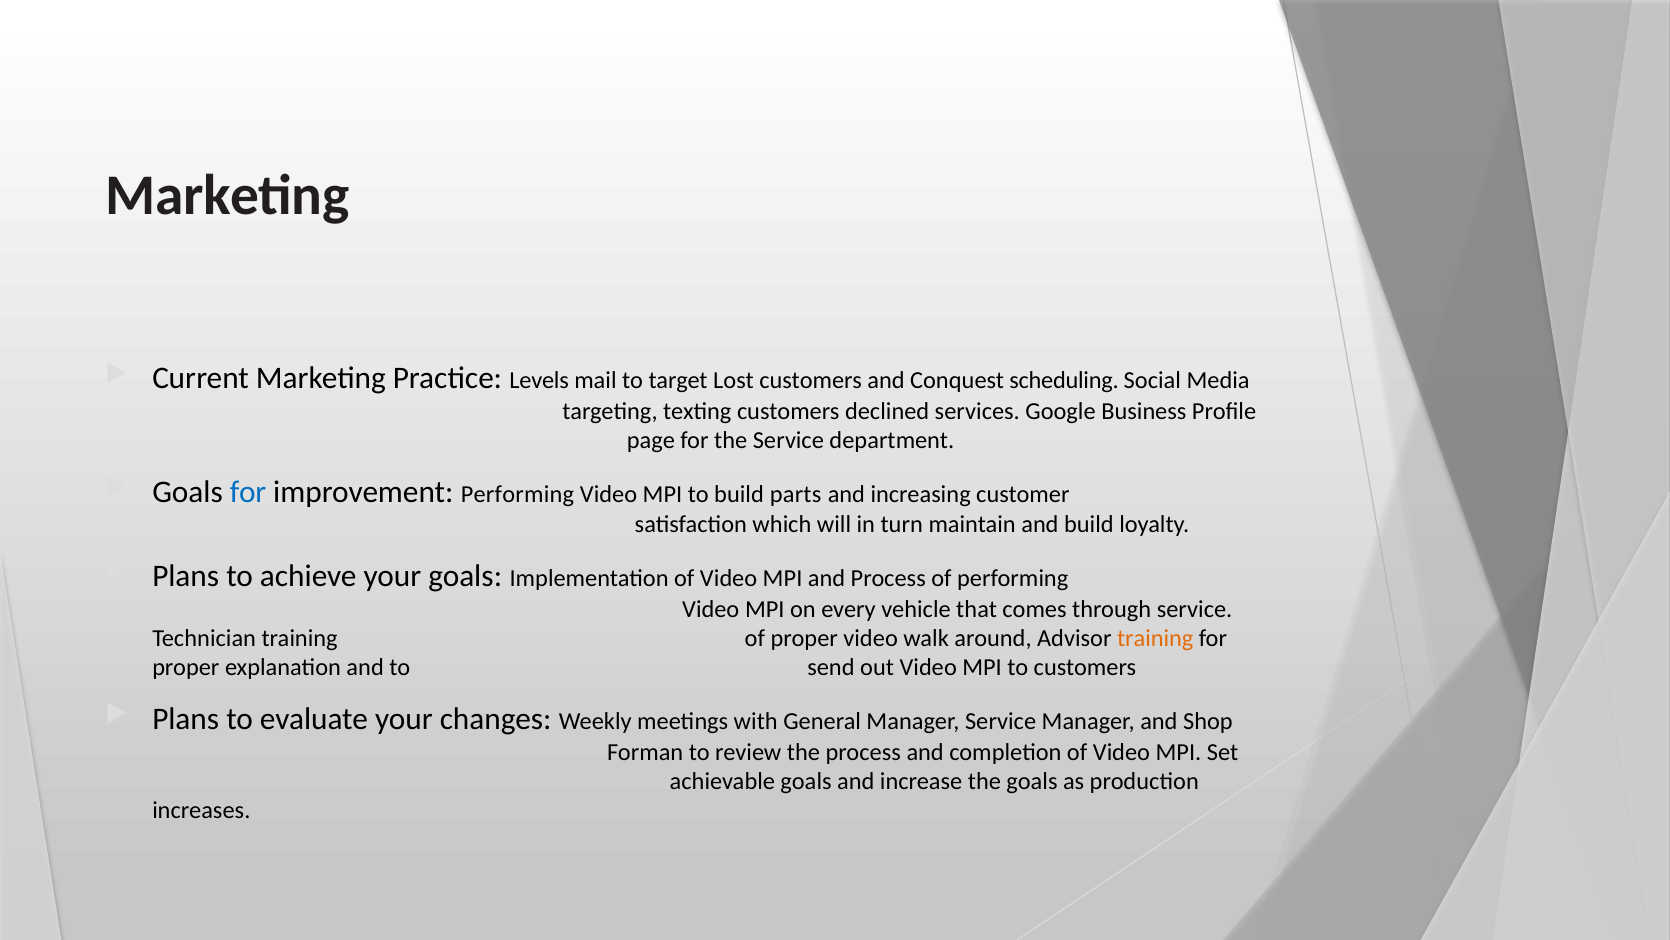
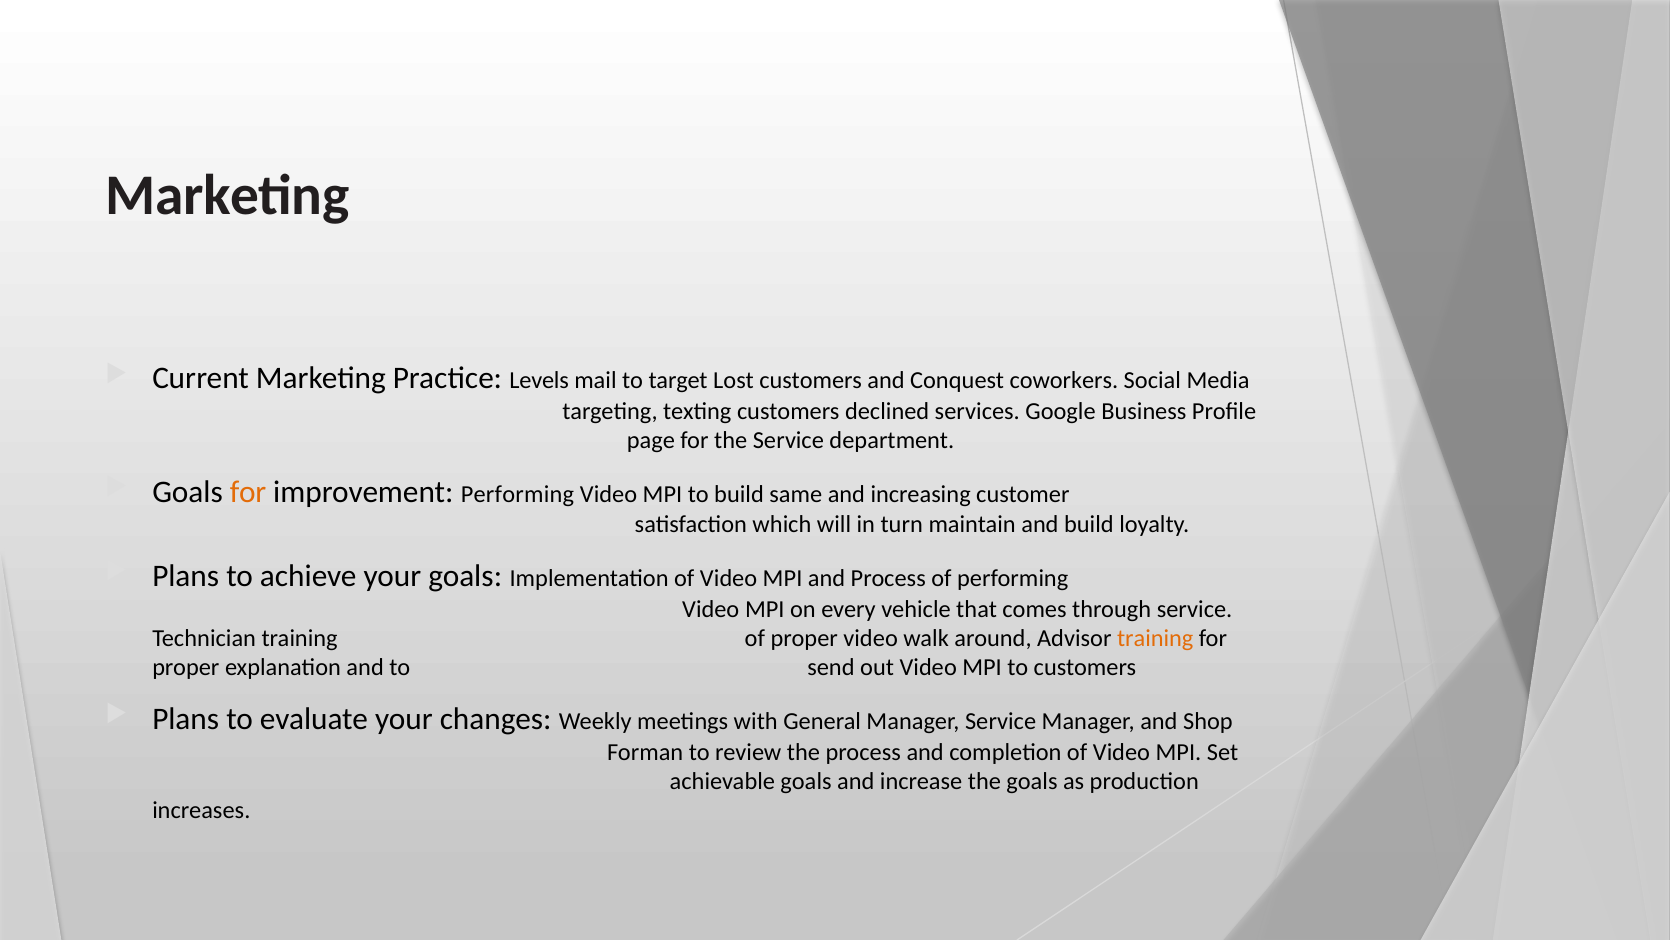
scheduling: scheduling -> coworkers
for at (248, 492) colour: blue -> orange
parts: parts -> same
